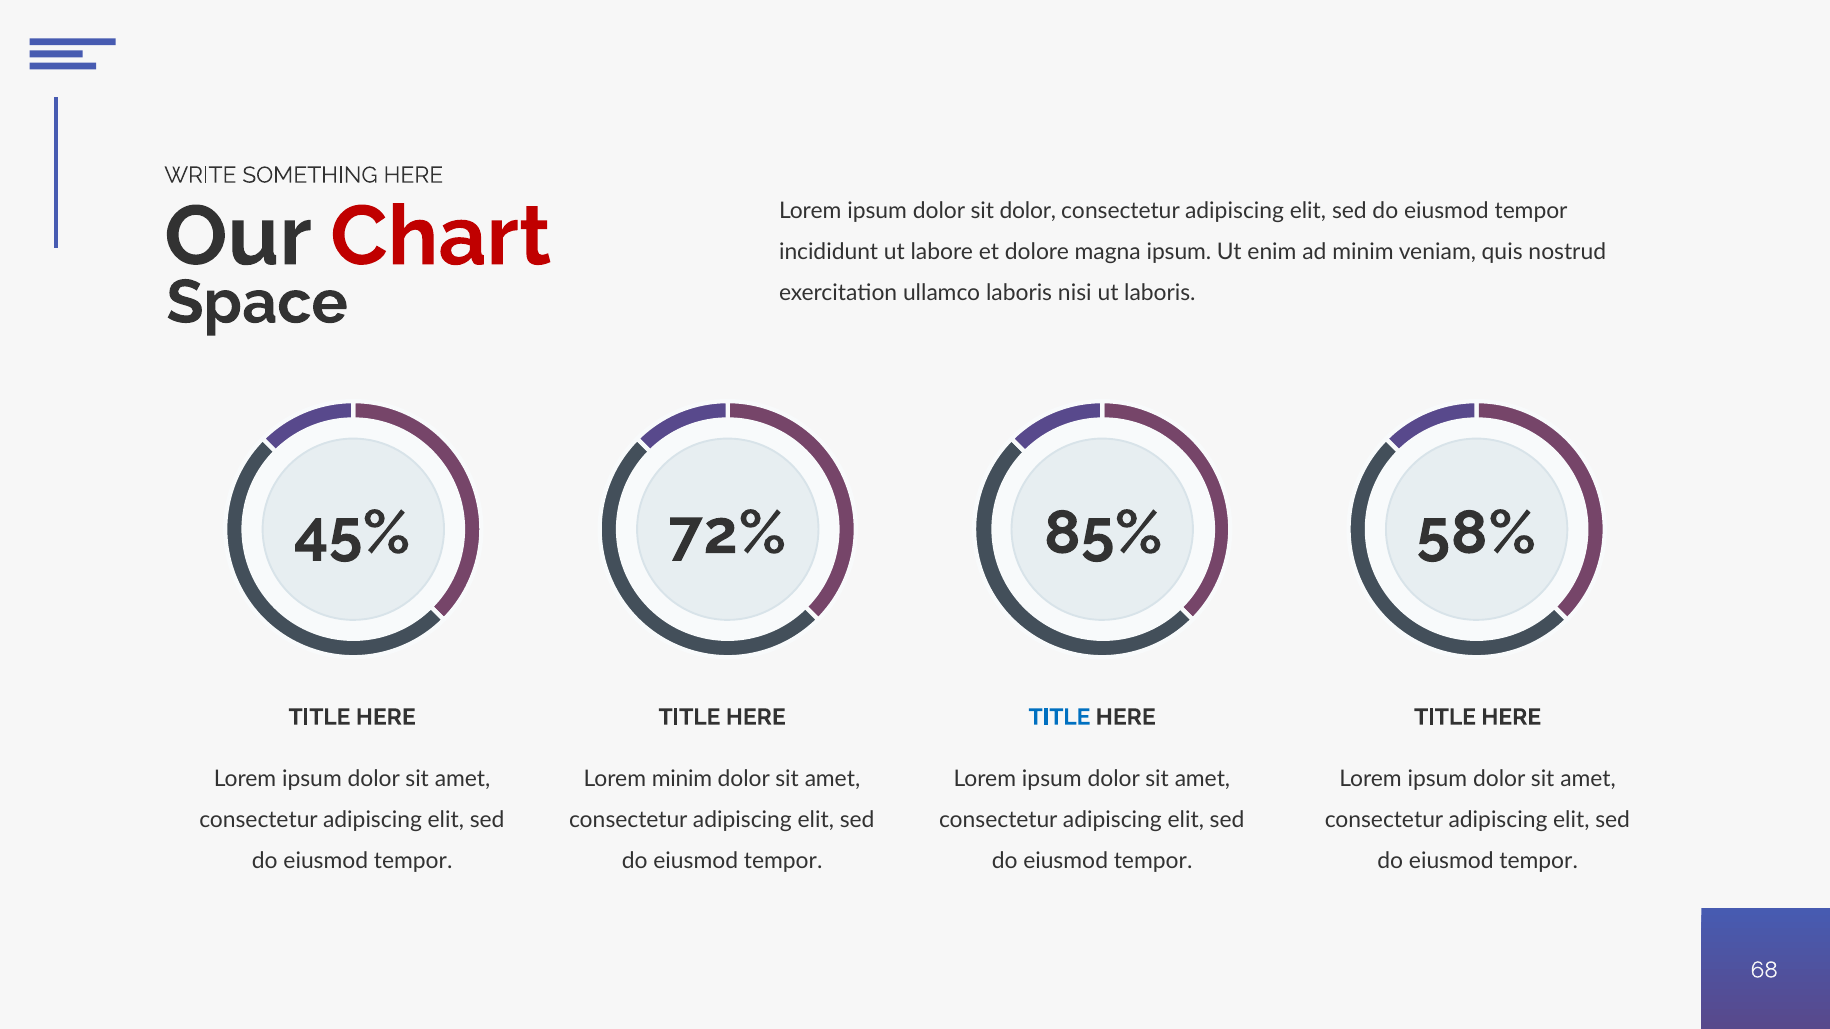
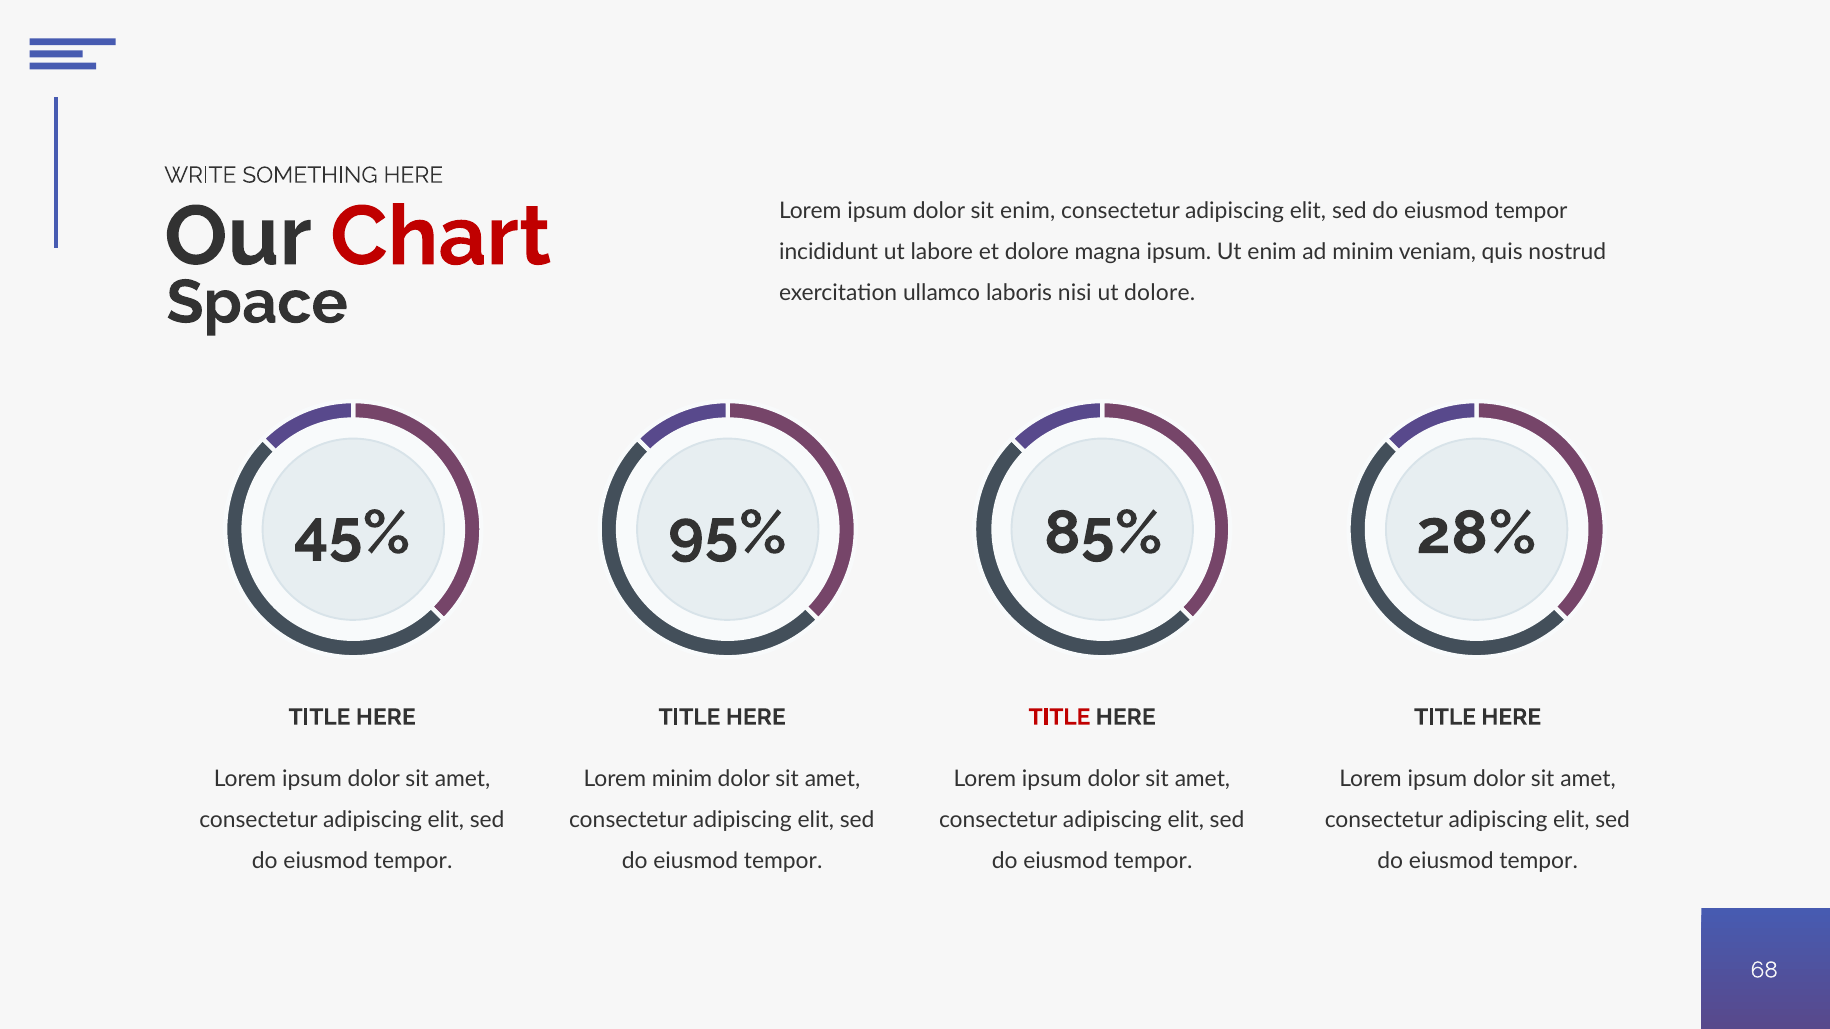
sit dolor: dolor -> enim
ut laboris: laboris -> dolore
72%: 72% -> 95%
58%: 58% -> 28%
TITLE at (1059, 717) colour: blue -> red
